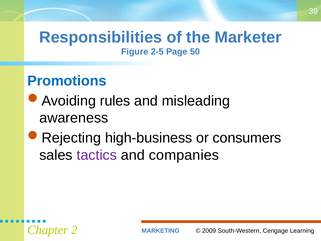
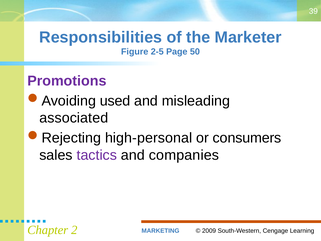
Promotions colour: blue -> purple
rules: rules -> used
awareness: awareness -> associated
high-business: high-business -> high-personal
